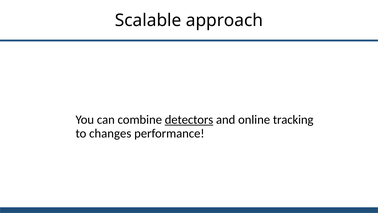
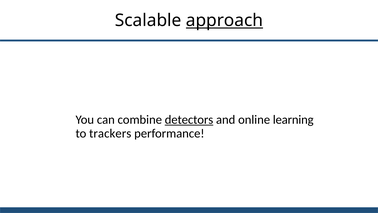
approach underline: none -> present
tracking: tracking -> learning
changes: changes -> trackers
